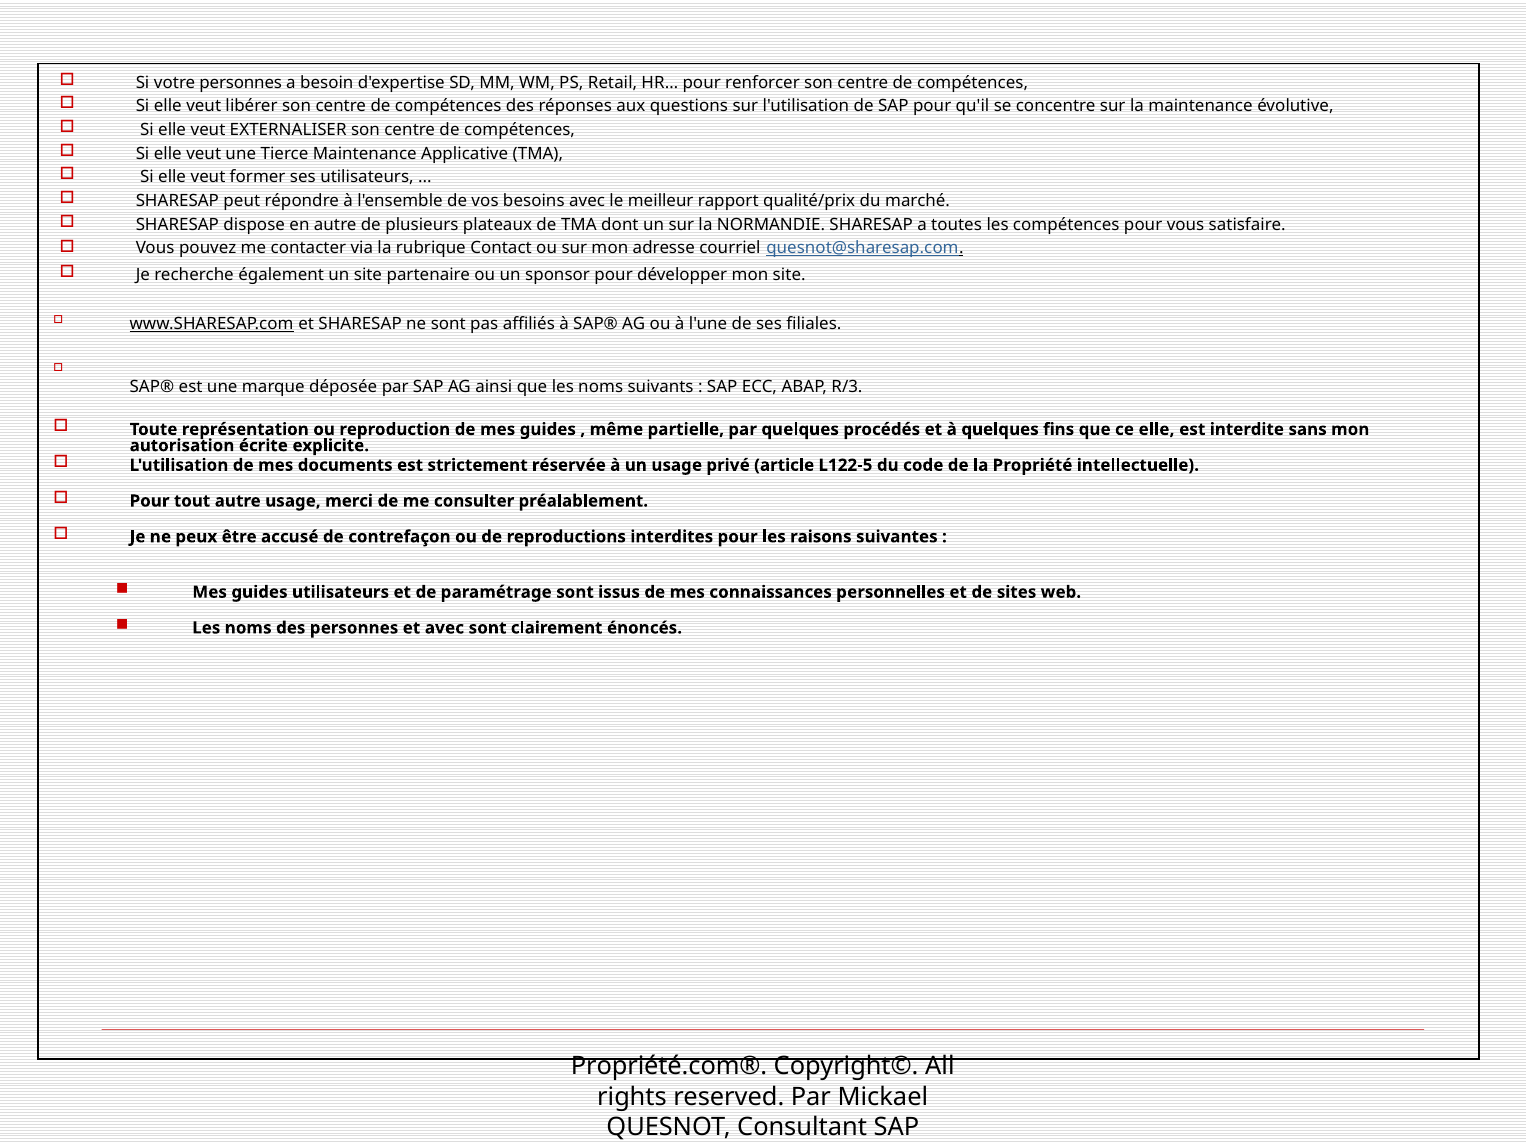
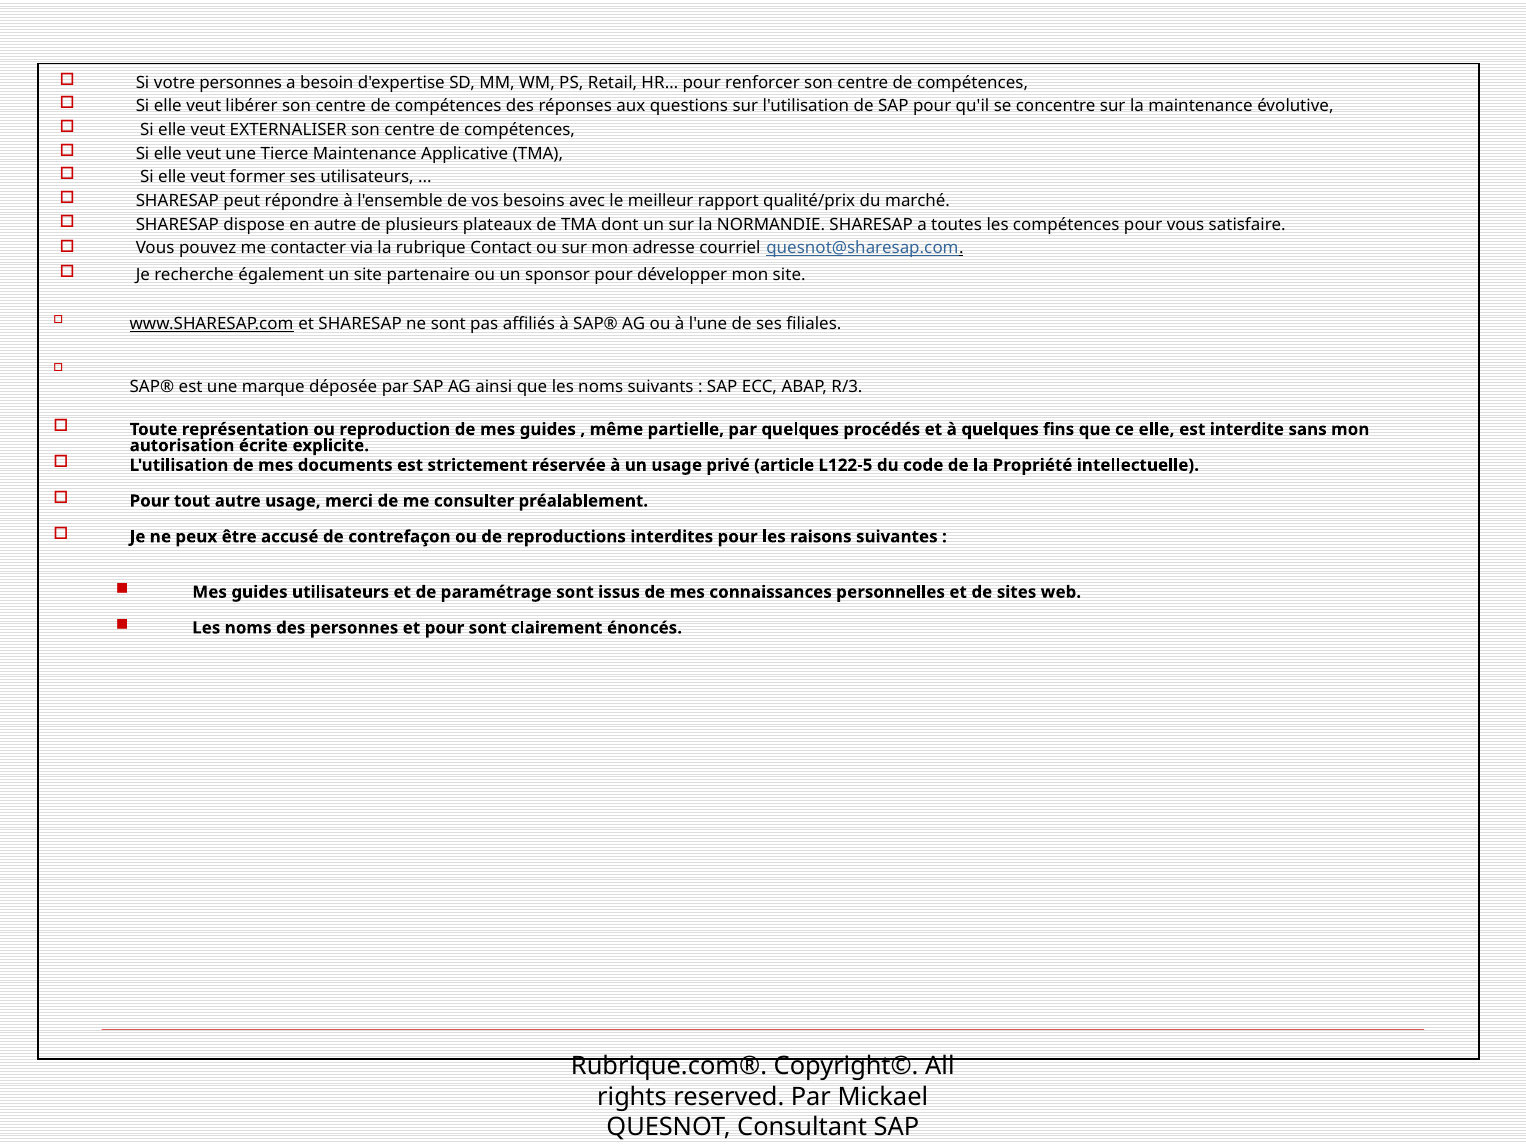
et avec: avec -> pour
Propriété.com®: Propriété.com® -> Rubrique.com®
